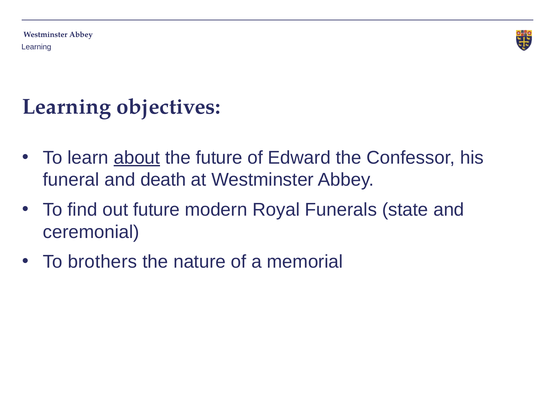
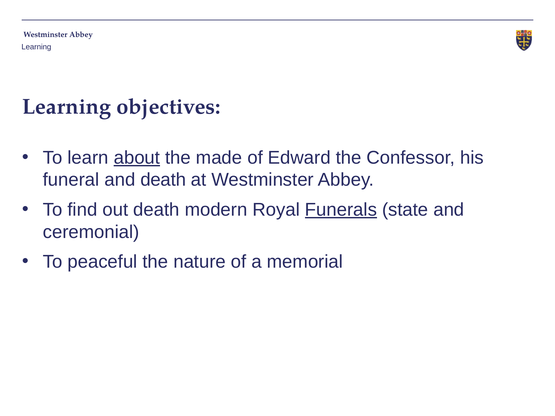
the future: future -> made
out future: future -> death
Funerals underline: none -> present
brothers: brothers -> peaceful
